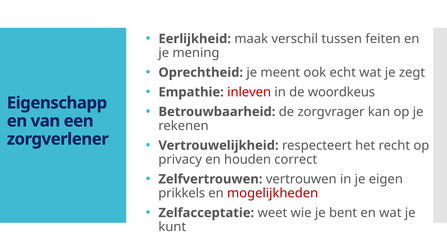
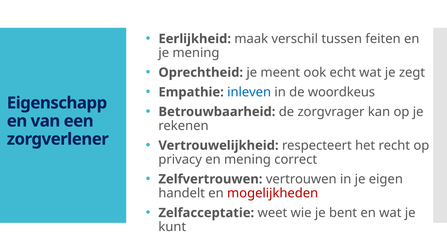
inleven colour: red -> blue
en houden: houden -> mening
prikkels: prikkels -> handelt
